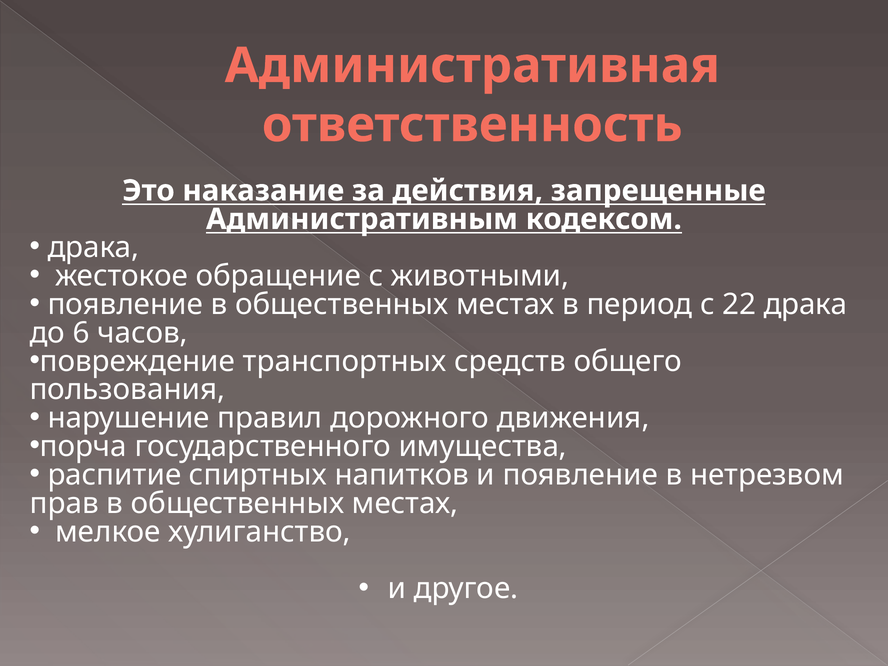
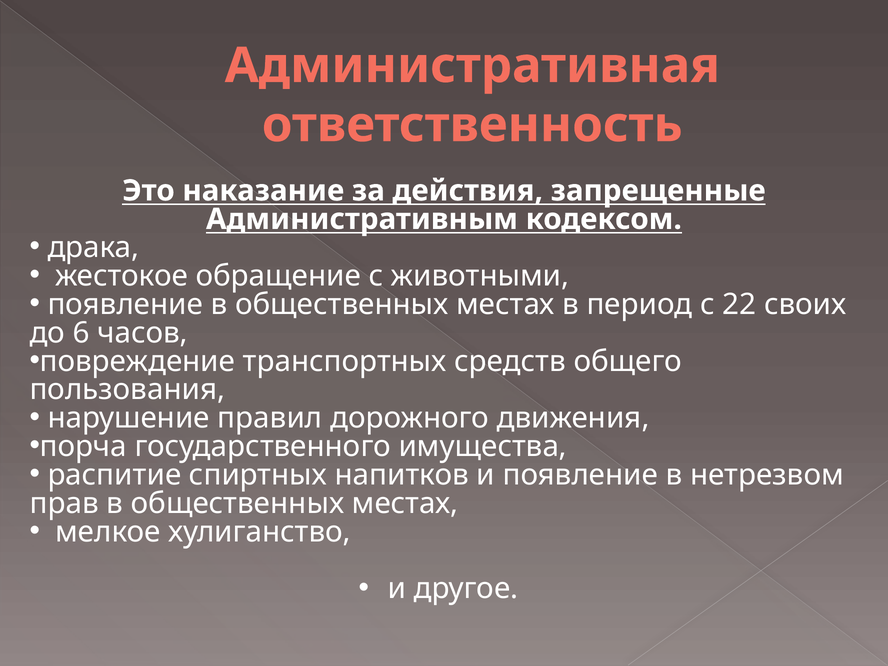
22 драка: драка -> своих
